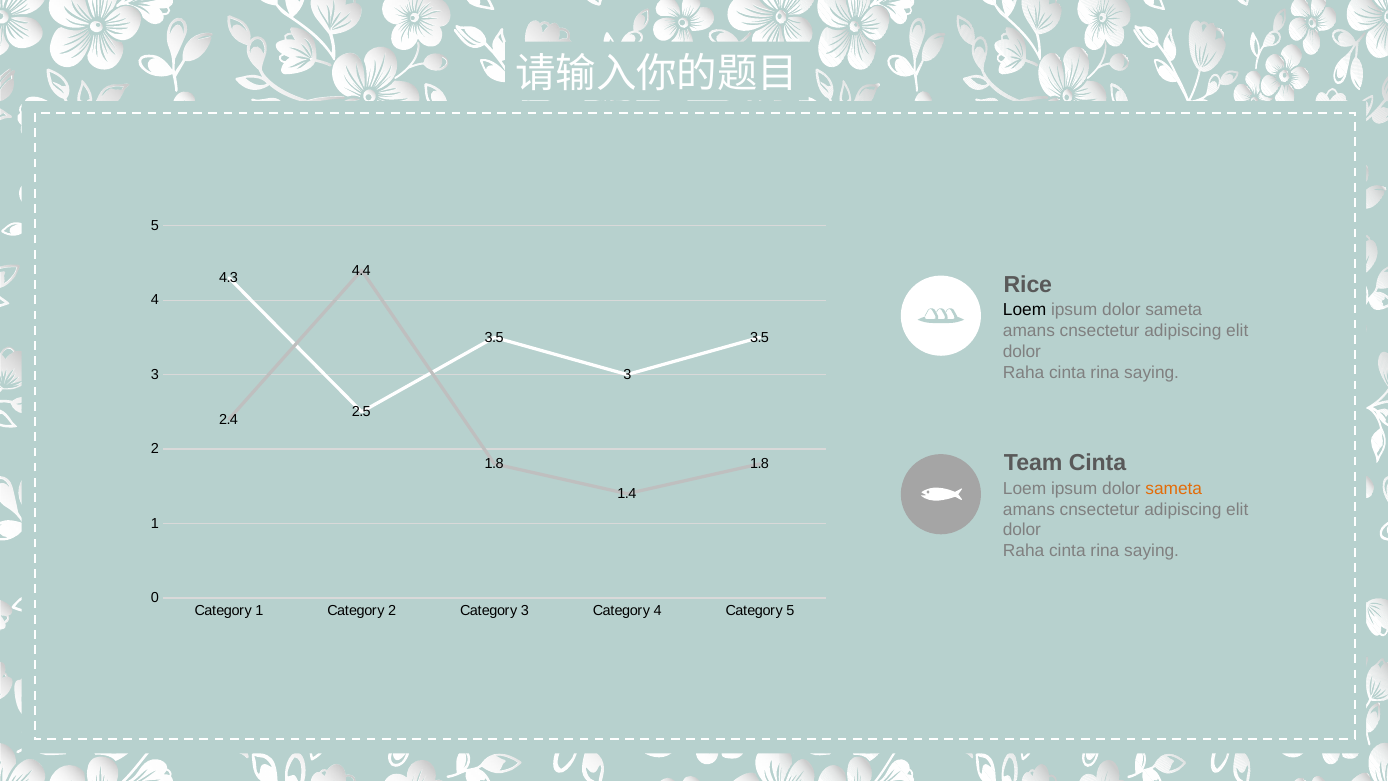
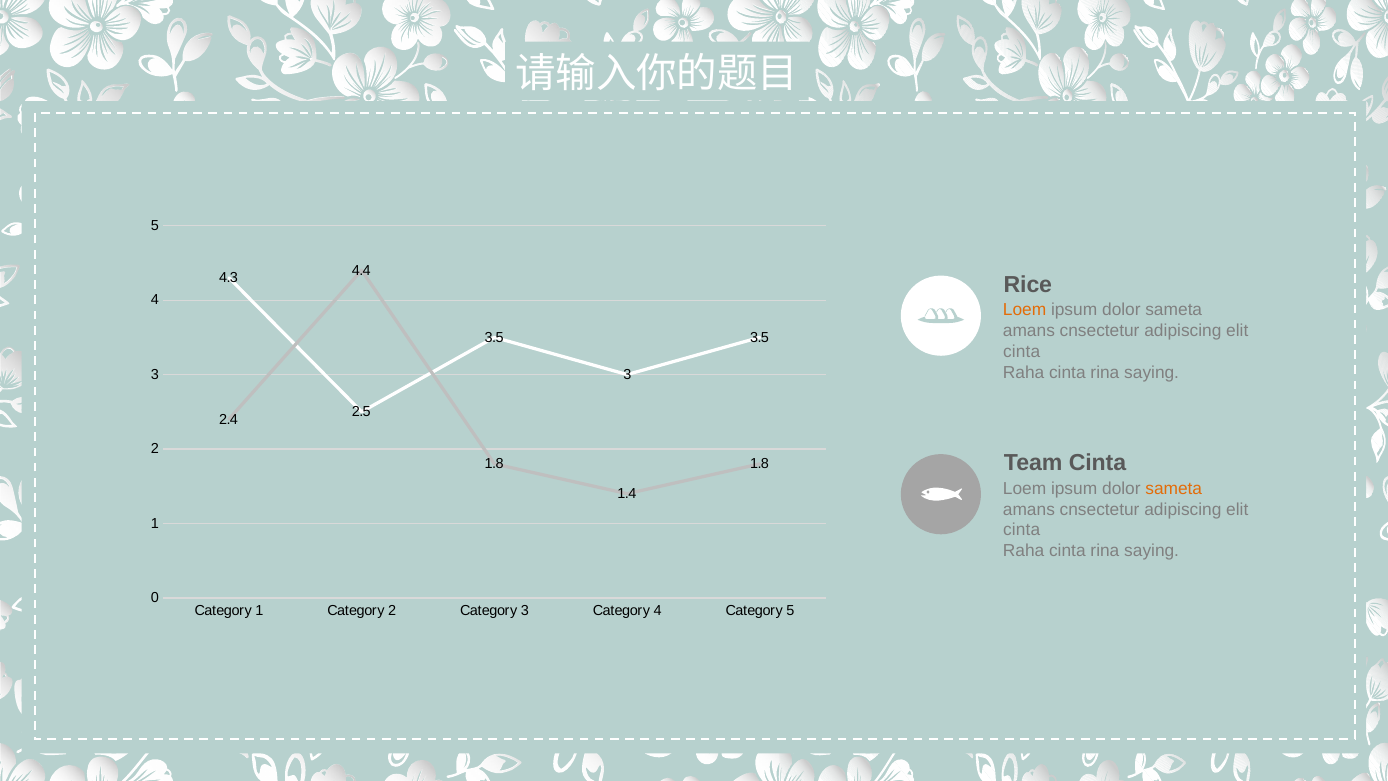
Loem at (1025, 310) colour: black -> orange
dolor at (1022, 351): dolor -> cinta
dolor at (1022, 530): dolor -> cinta
